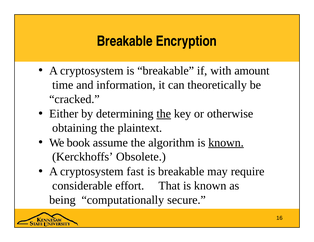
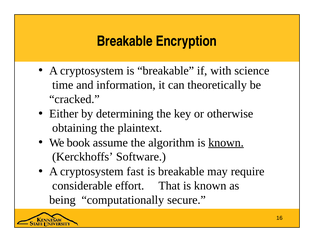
amount: amount -> science
the at (164, 114) underline: present -> none
Obsolete: Obsolete -> Software
